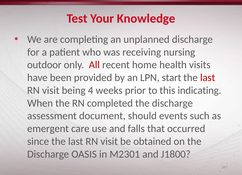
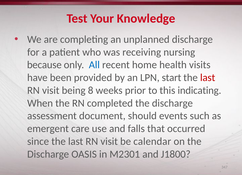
outdoor: outdoor -> because
All colour: red -> blue
4: 4 -> 8
obtained: obtained -> calendar
